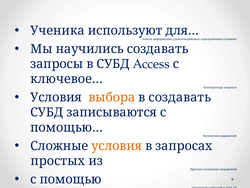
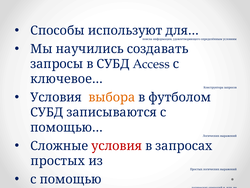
Ученика: Ученика -> Способы
в создавать: создавать -> футболом
условия at (117, 145) colour: orange -> red
